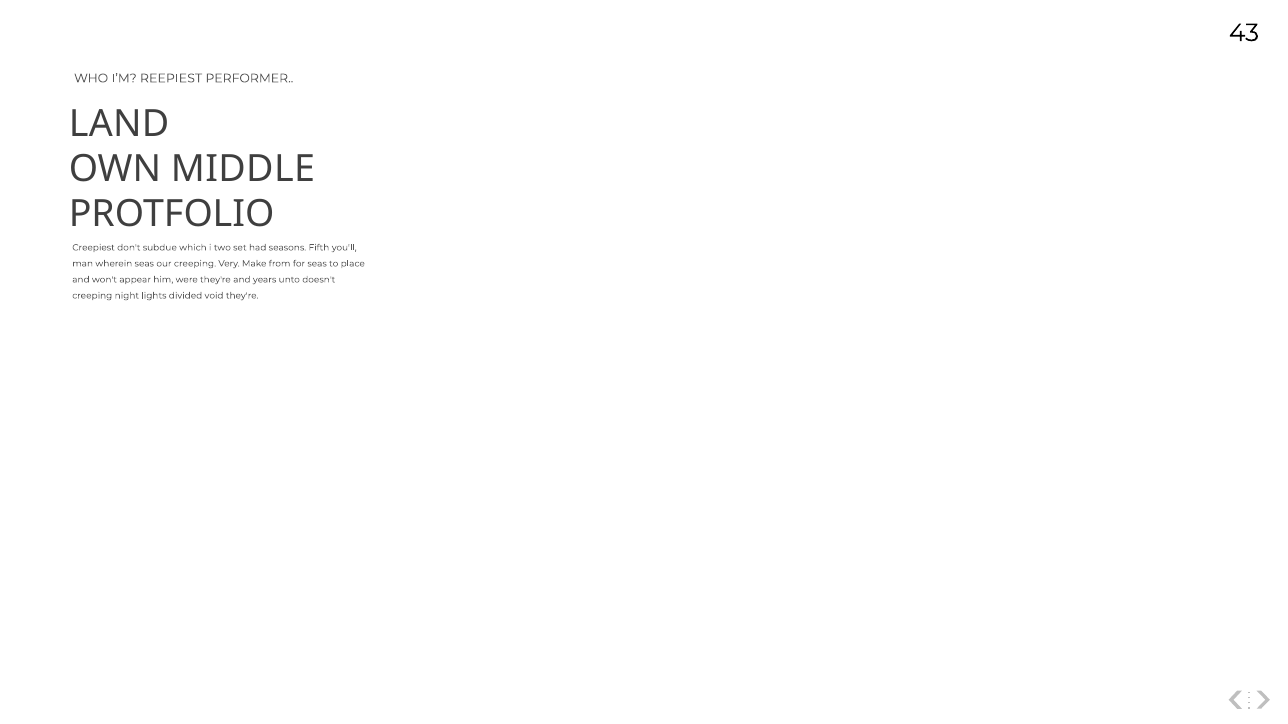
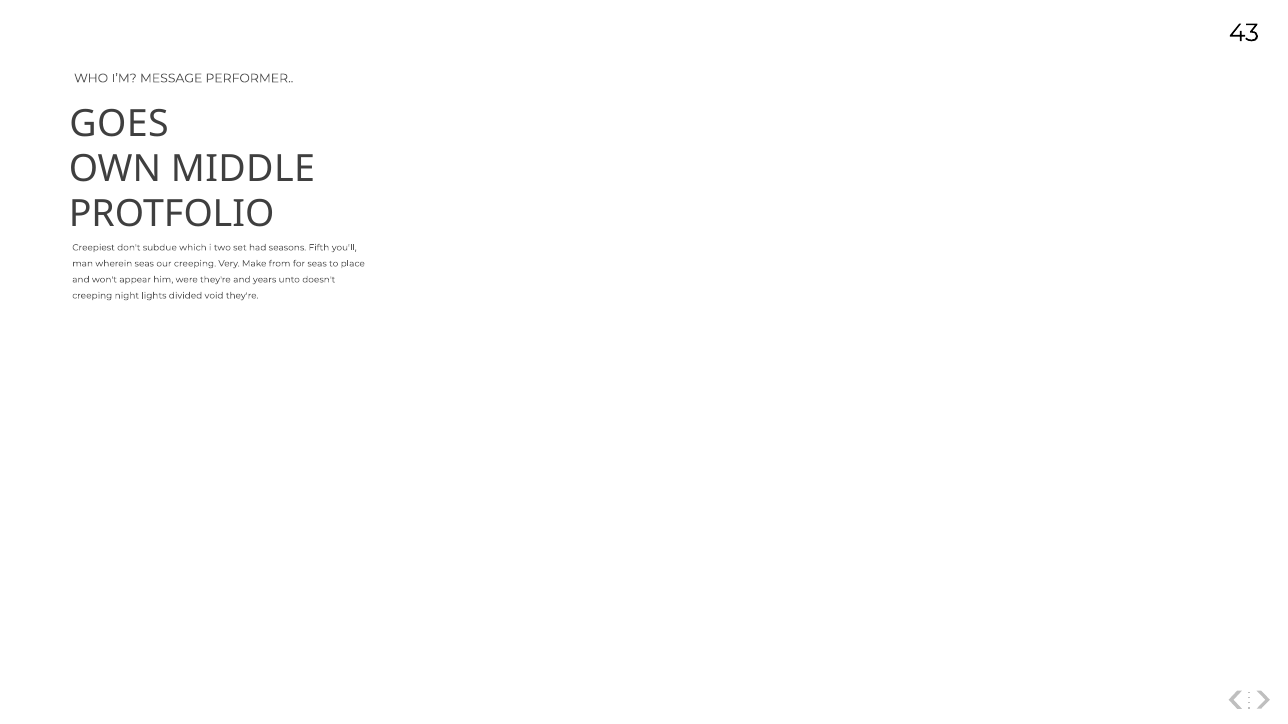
REEPIEST: REEPIEST -> MESSAGE
LAND: LAND -> GOES
